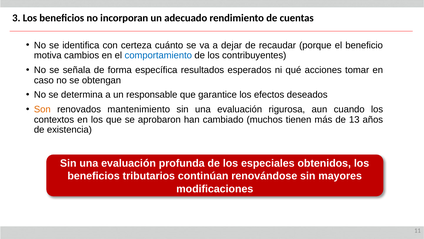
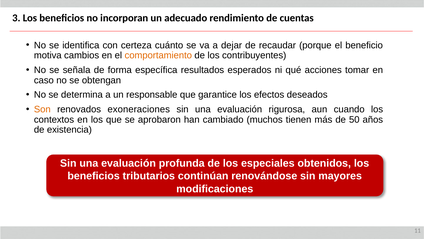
comportamiento colour: blue -> orange
mantenimiento: mantenimiento -> exoneraciones
13: 13 -> 50
